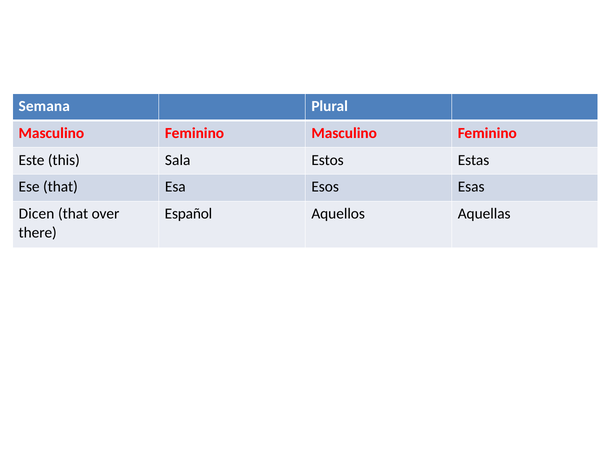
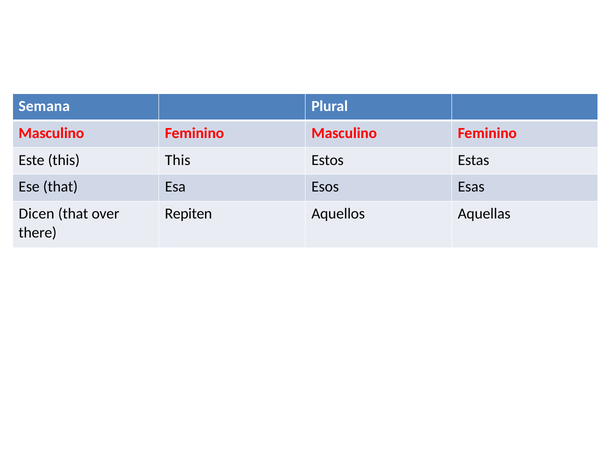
this Sala: Sala -> This
Español: Español -> Repiten
